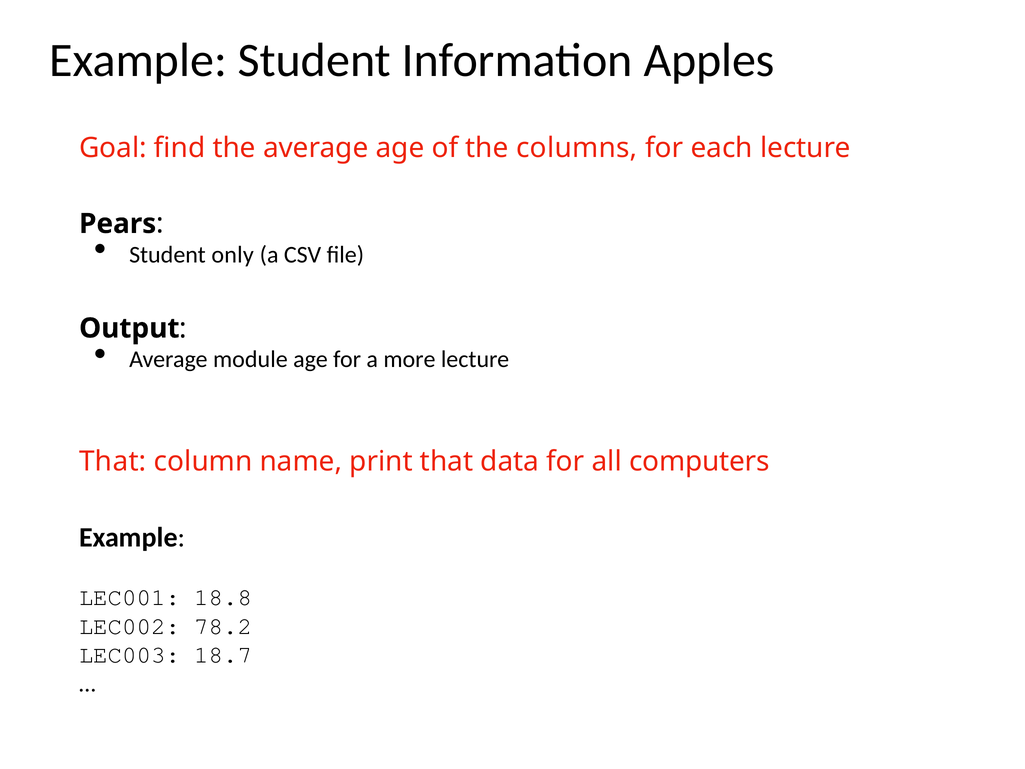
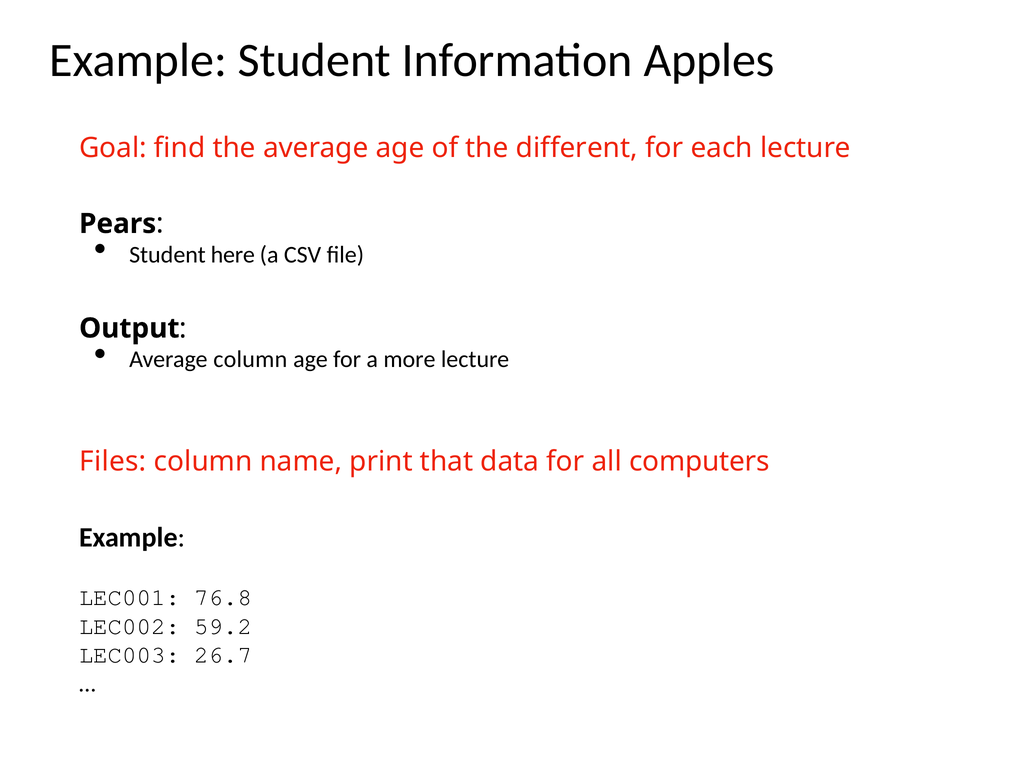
columns: columns -> different
only: only -> here
Average module: module -> column
That at (113, 462): That -> Files
18.8: 18.8 -> 76.8
78.2: 78.2 -> 59.2
18.7: 18.7 -> 26.7
